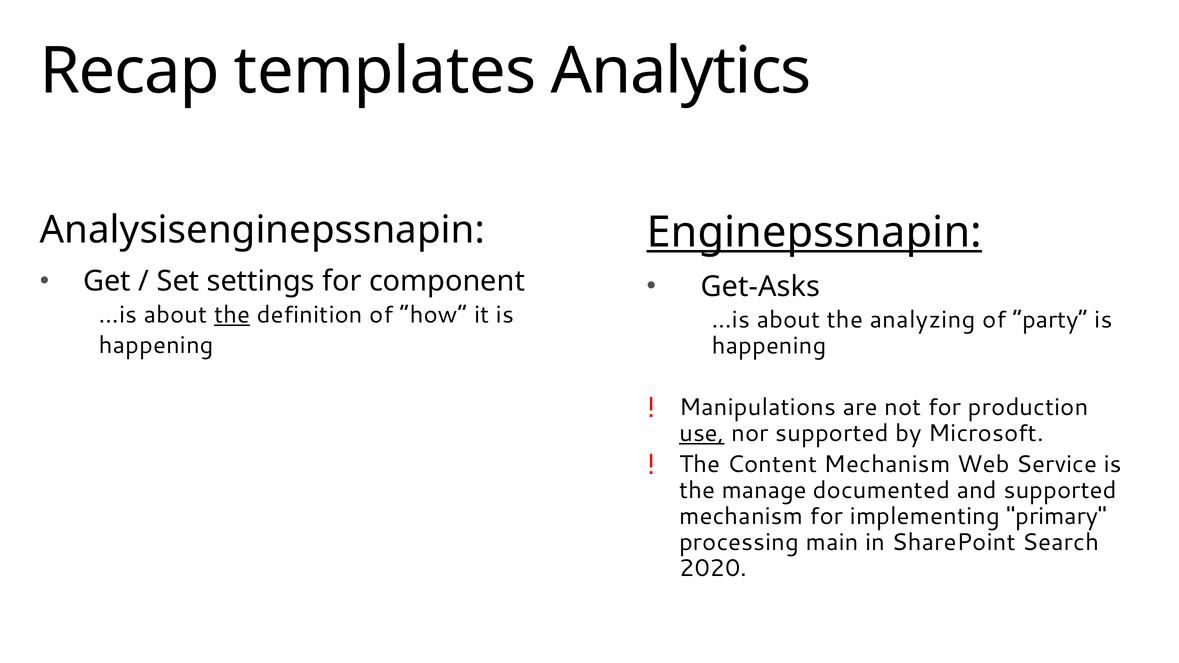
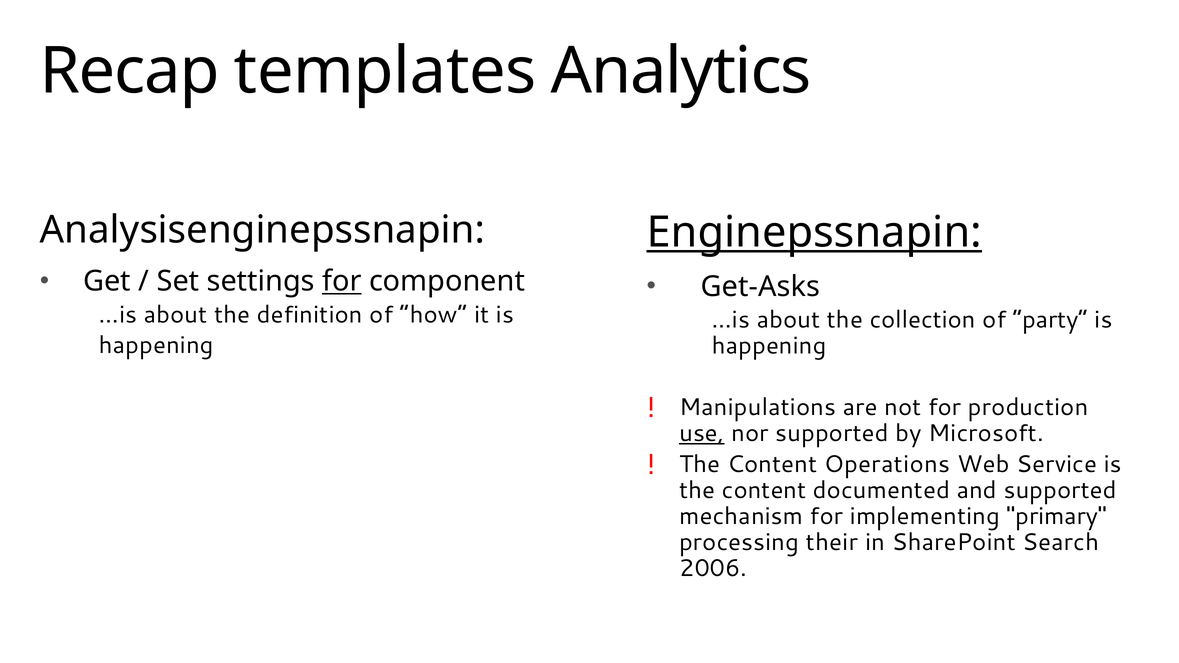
for at (342, 281) underline: none -> present
the at (232, 315) underline: present -> none
analyzing: analyzing -> collection
Content Mechanism: Mechanism -> Operations
manage at (764, 490): manage -> content
main: main -> their
2020: 2020 -> 2006
